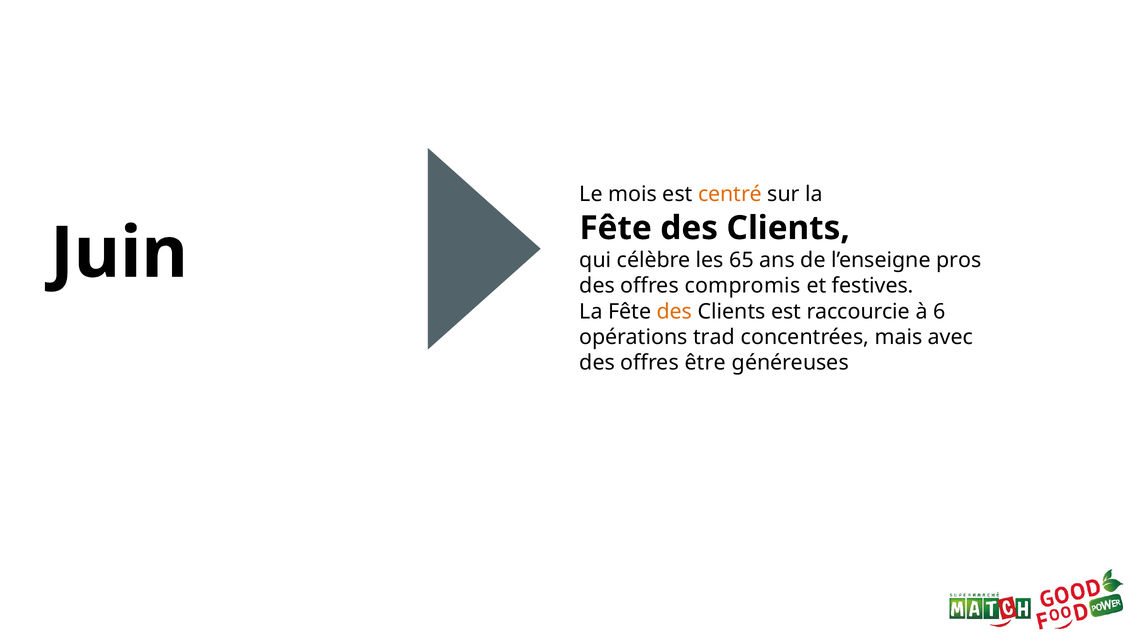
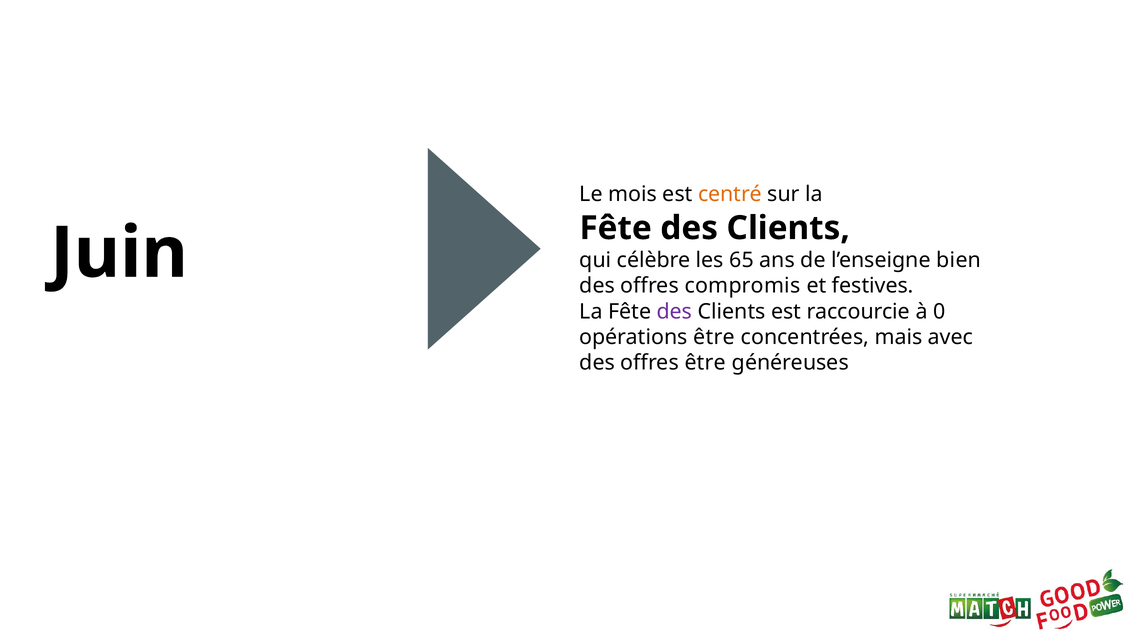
pros: pros -> bien
des at (674, 312) colour: orange -> purple
6: 6 -> 0
opérations trad: trad -> être
